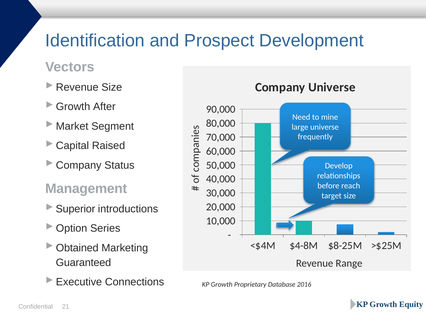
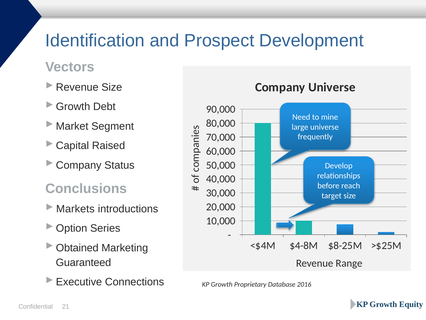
After: After -> Debt
Management: Management -> Conclusions
Superior: Superior -> Markets
